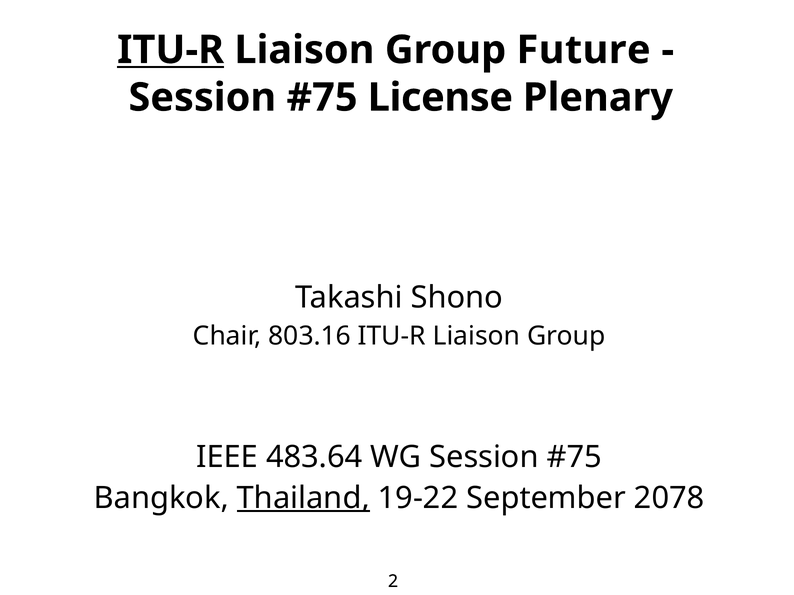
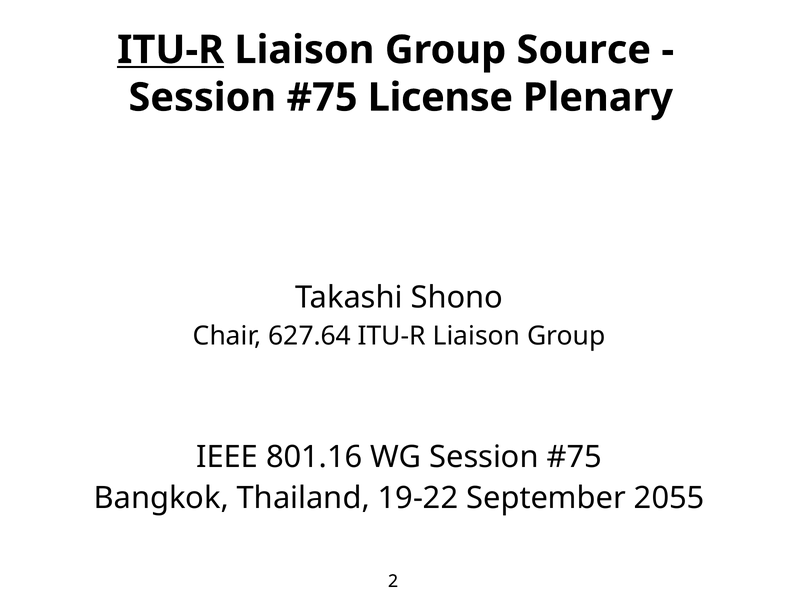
Future: Future -> Source
803.16: 803.16 -> 627.64
483.64: 483.64 -> 801.16
Thailand underline: present -> none
2078: 2078 -> 2055
